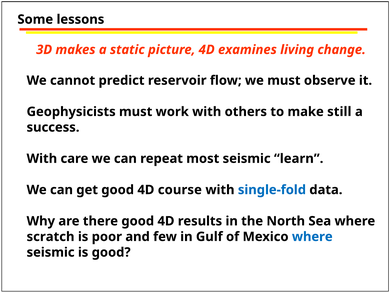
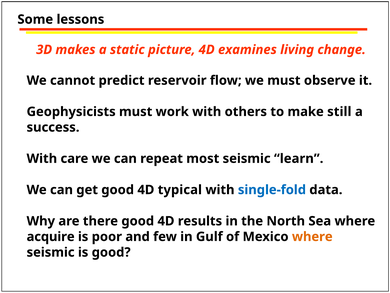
course: course -> typical
scratch: scratch -> acquire
where at (312, 236) colour: blue -> orange
